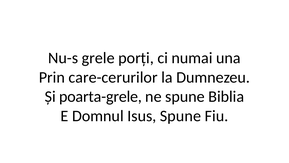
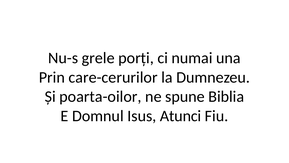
poarta-grele: poarta-grele -> poarta-oilor
Isus Spune: Spune -> Atunci
